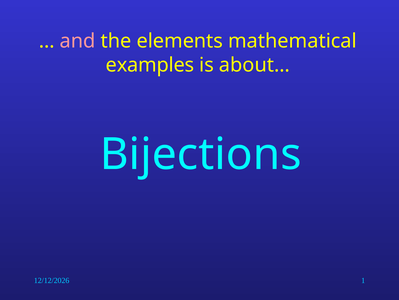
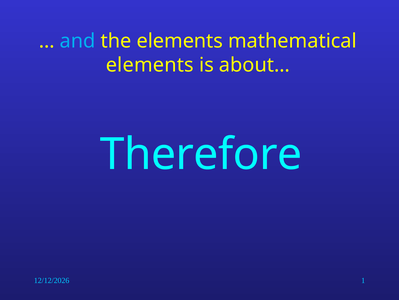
and colour: pink -> light blue
examples at (150, 65): examples -> elements
Bijections: Bijections -> Therefore
